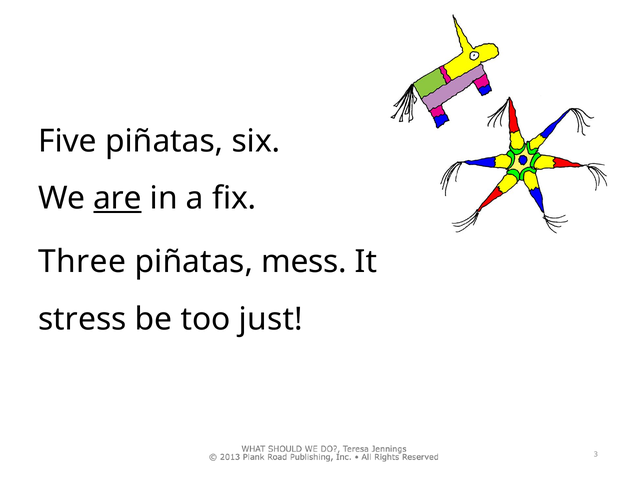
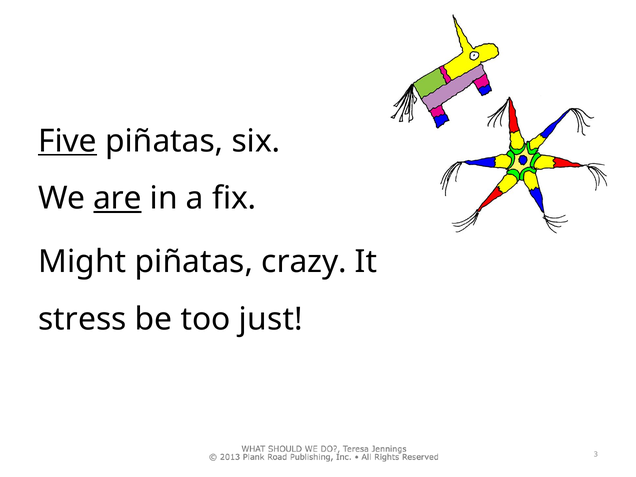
Five underline: none -> present
Three: Three -> Might
mess: mess -> crazy
